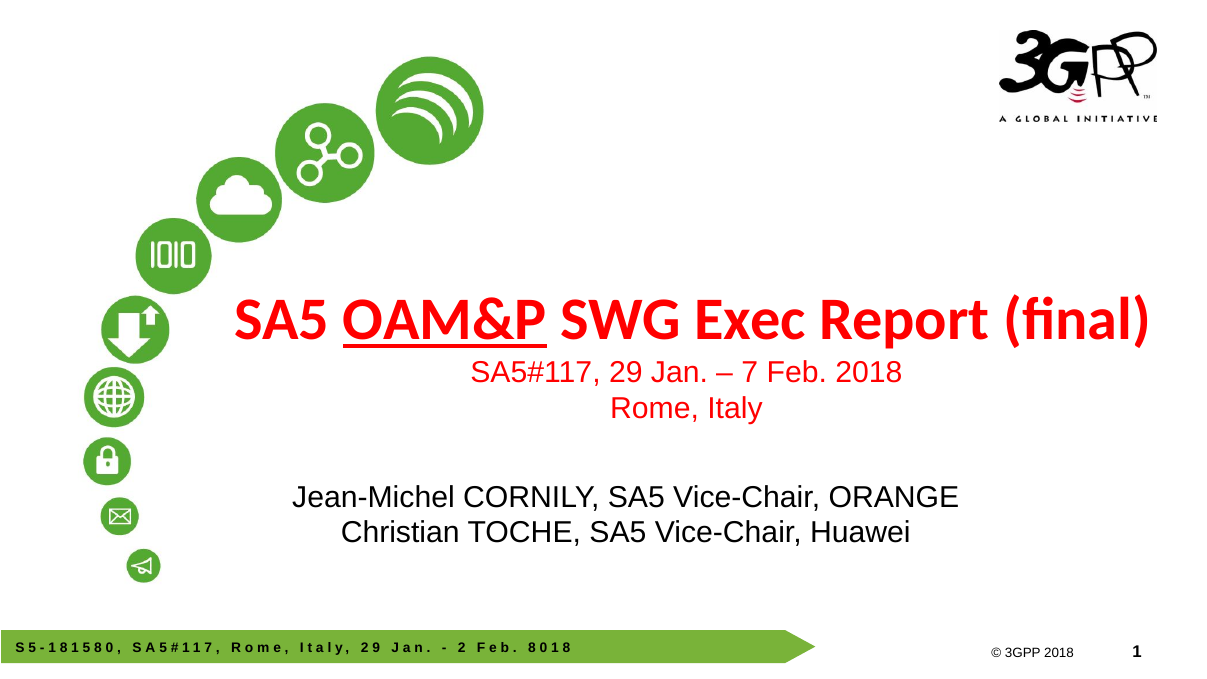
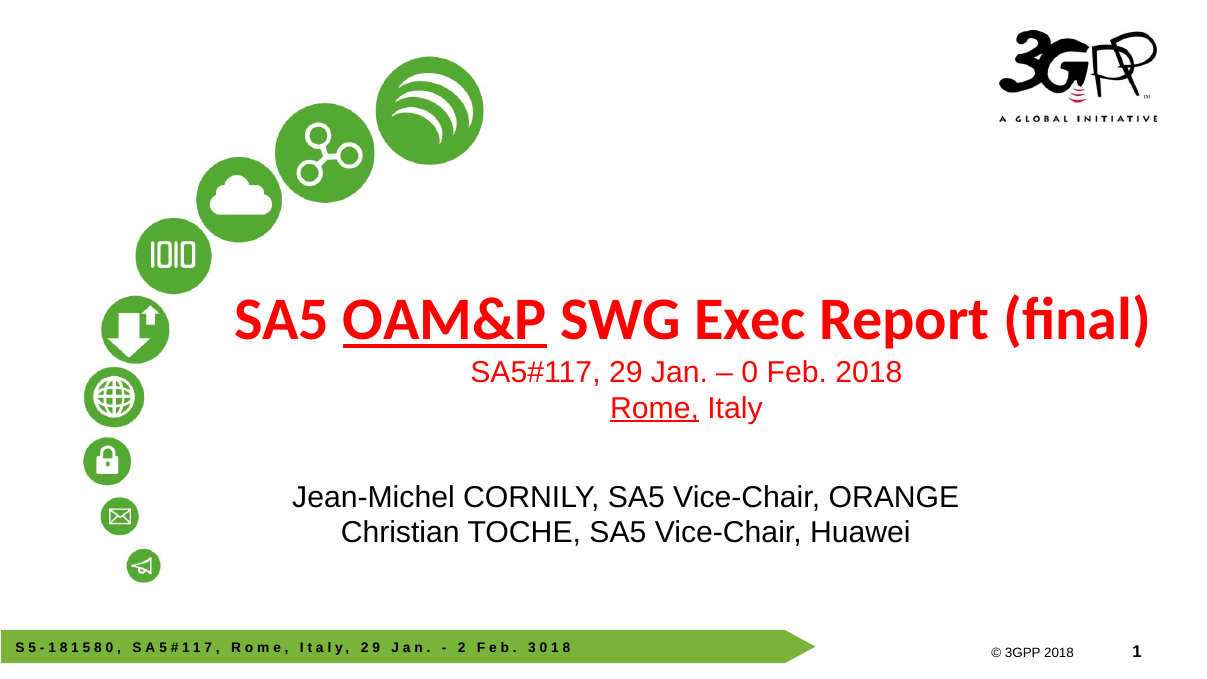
7 at (750, 372): 7 -> 0
Rome underline: none -> present
8 at (532, 648): 8 -> 3
